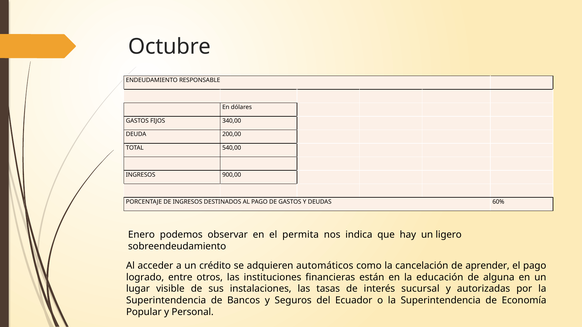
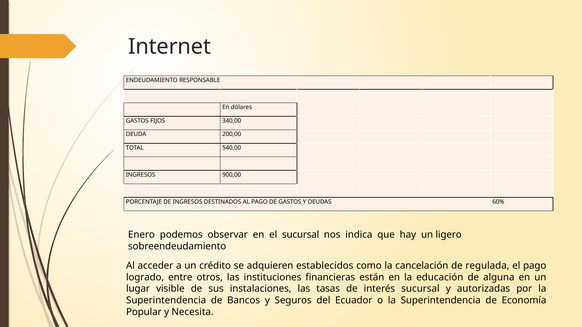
Octubre: Octubre -> Internet
el permita: permita -> sucursal
automáticos: automáticos -> establecidos
aprender: aprender -> regulada
Personal: Personal -> Necesita
